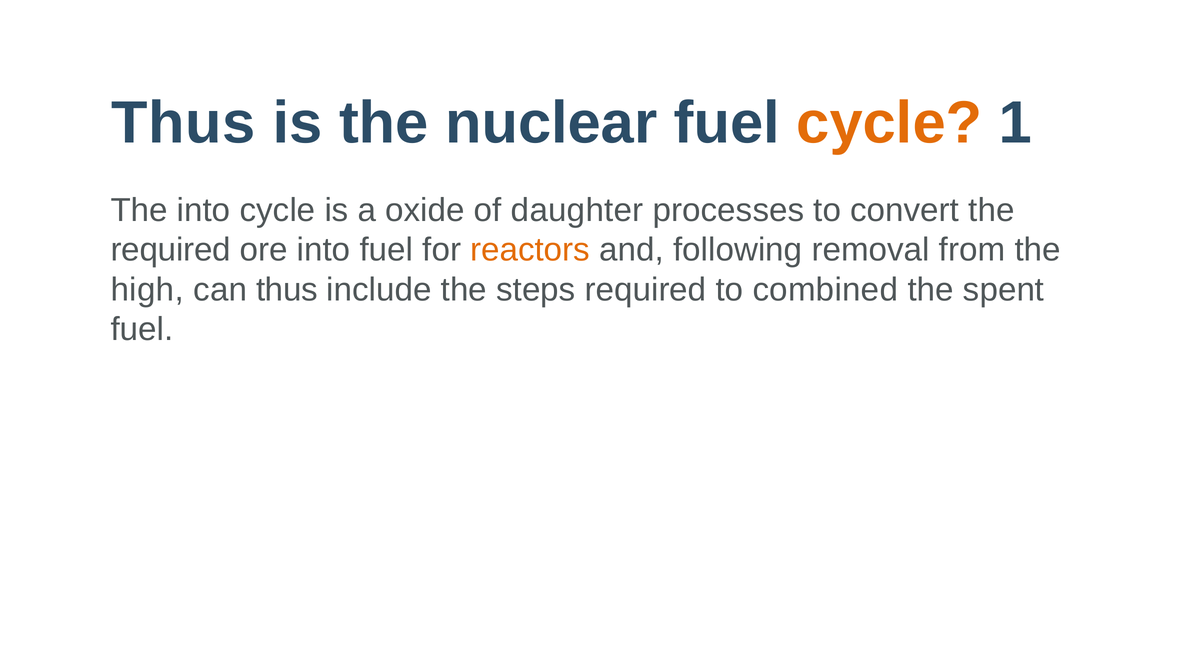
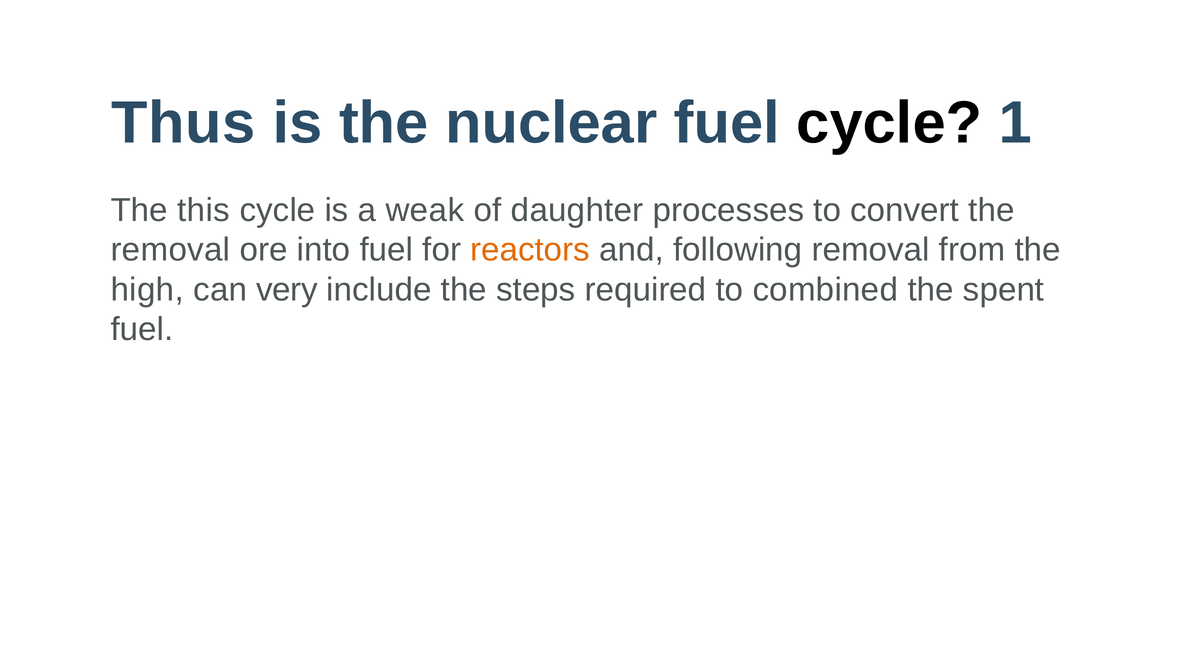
cycle at (889, 123) colour: orange -> black
The into: into -> this
oxide: oxide -> weak
required at (171, 250): required -> removal
can thus: thus -> very
